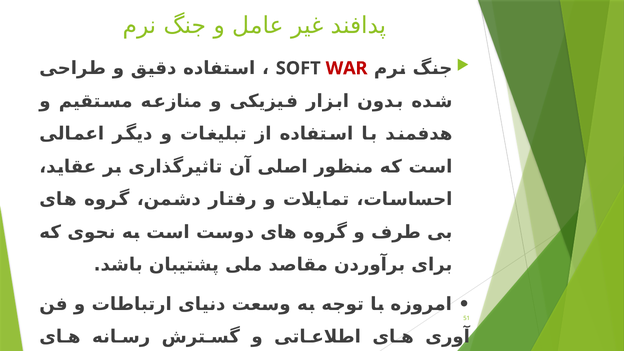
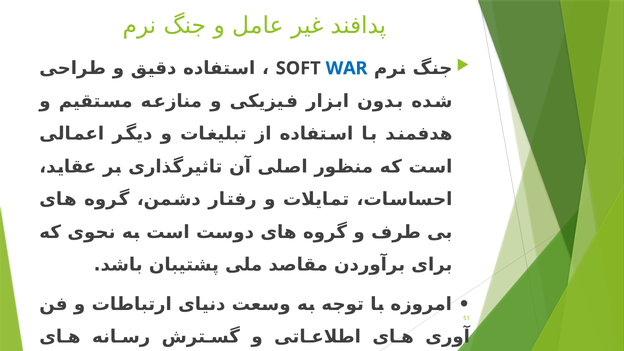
WAR colour: red -> blue
